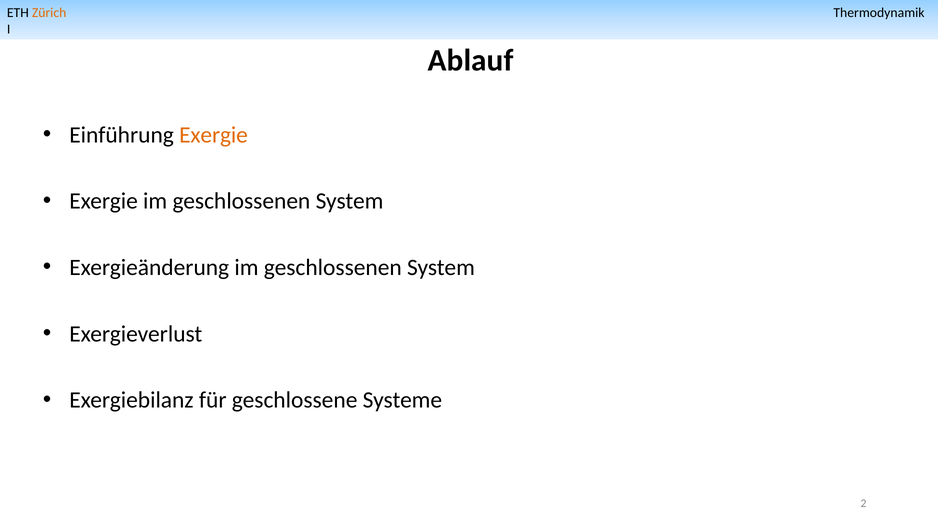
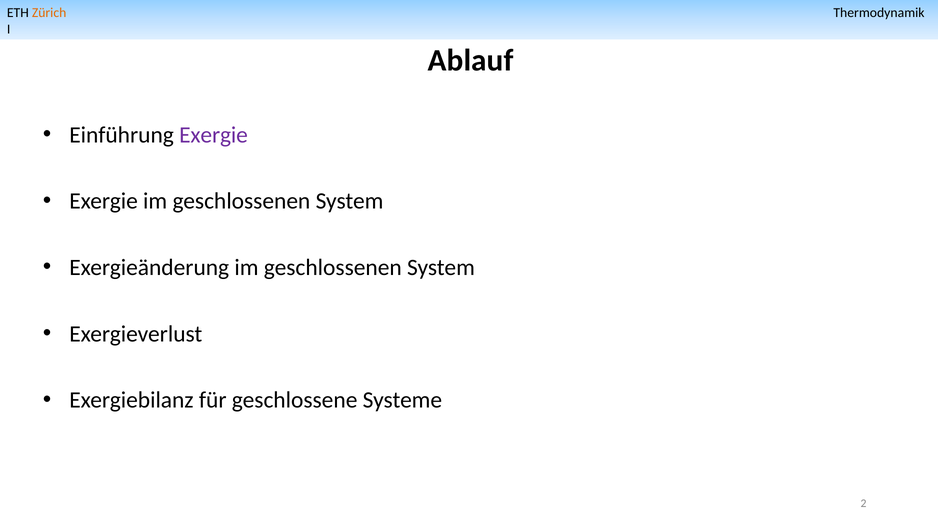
Exergie at (214, 135) colour: orange -> purple
